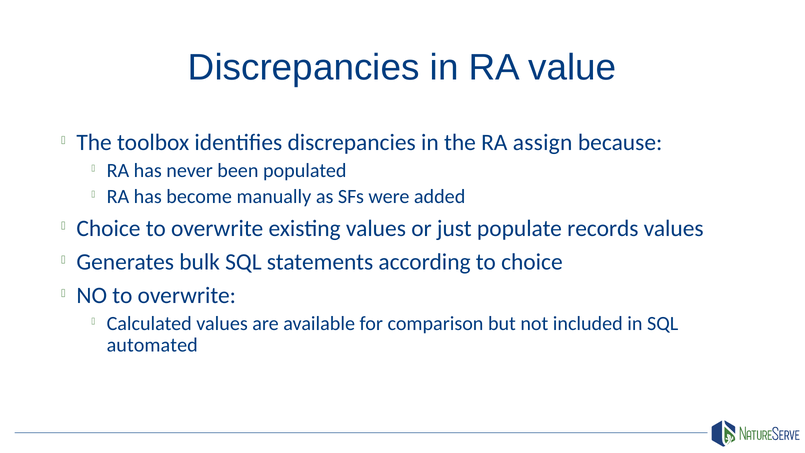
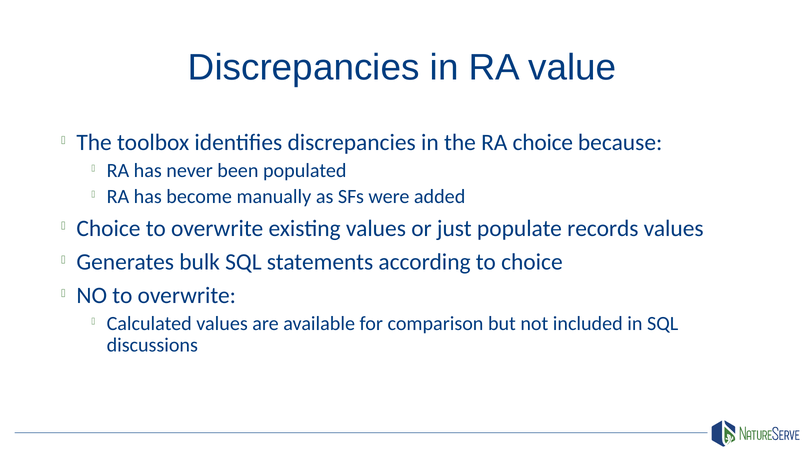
RA assign: assign -> choice
automated: automated -> discussions
